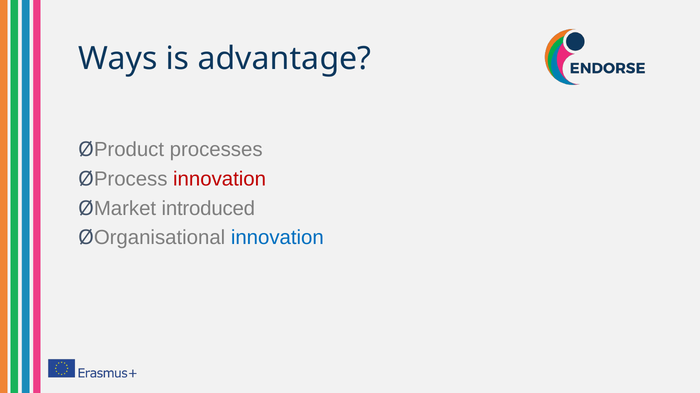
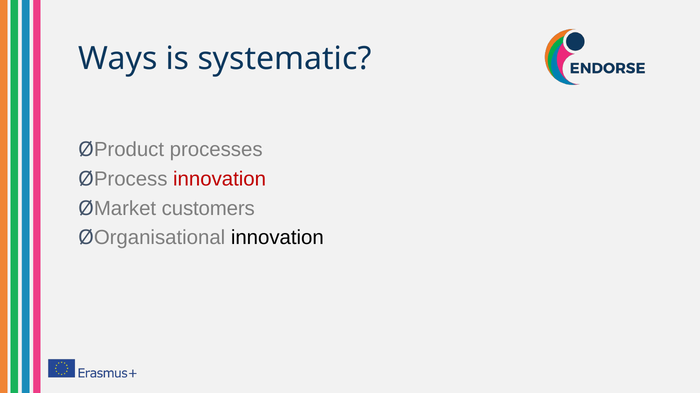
advantage: advantage -> systematic
introduced: introduced -> customers
innovation at (277, 238) colour: blue -> black
